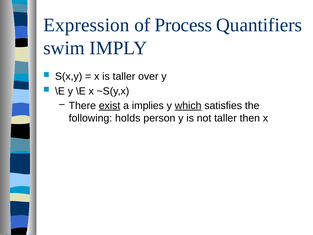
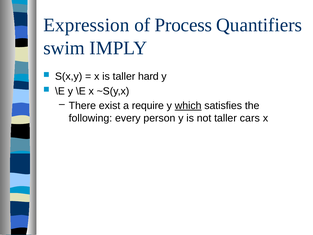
over: over -> hard
exist underline: present -> none
implies: implies -> require
holds: holds -> every
then: then -> cars
